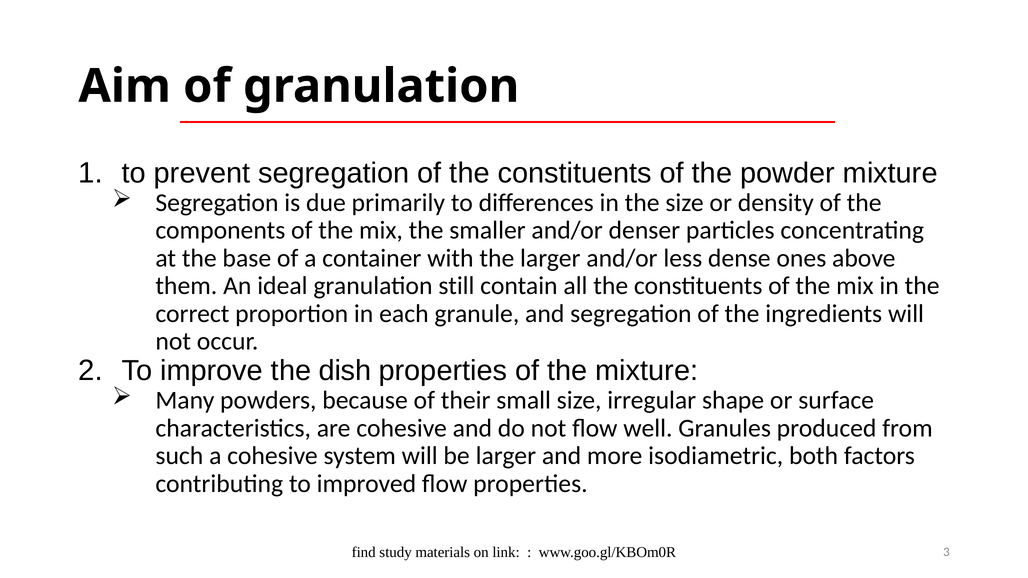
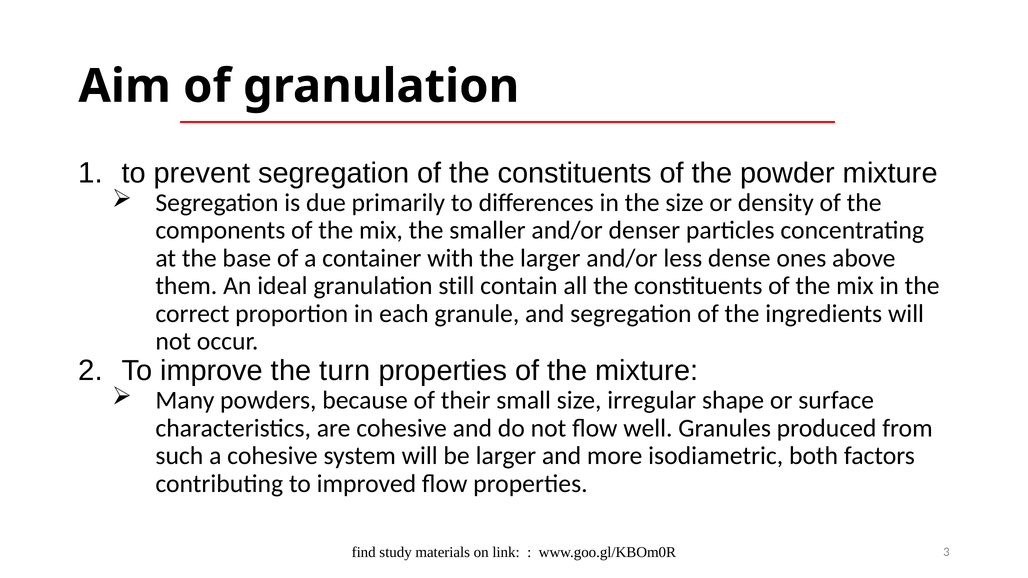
dish: dish -> turn
